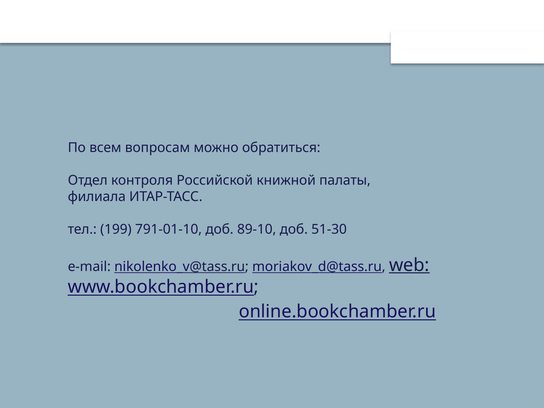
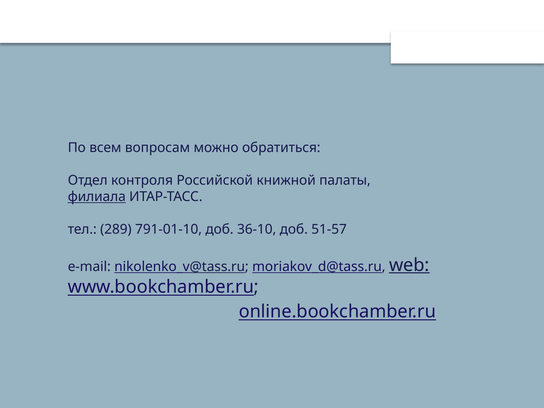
филиала underline: none -> present
199: 199 -> 289
89-10: 89-10 -> 36-10
51-30: 51-30 -> 51-57
